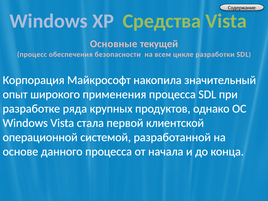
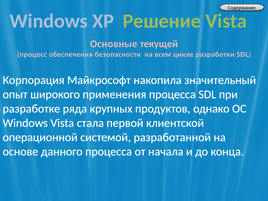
Средства: Средства -> Решение
